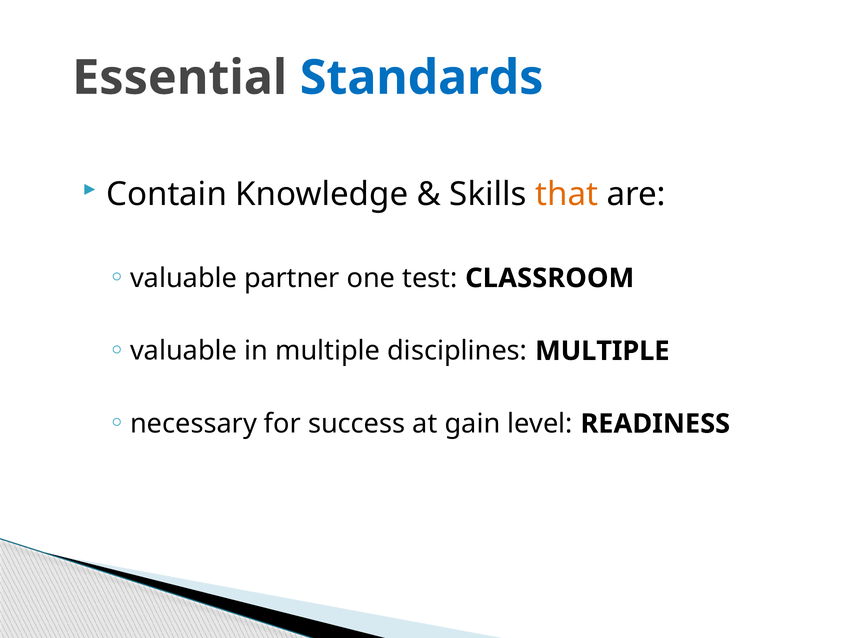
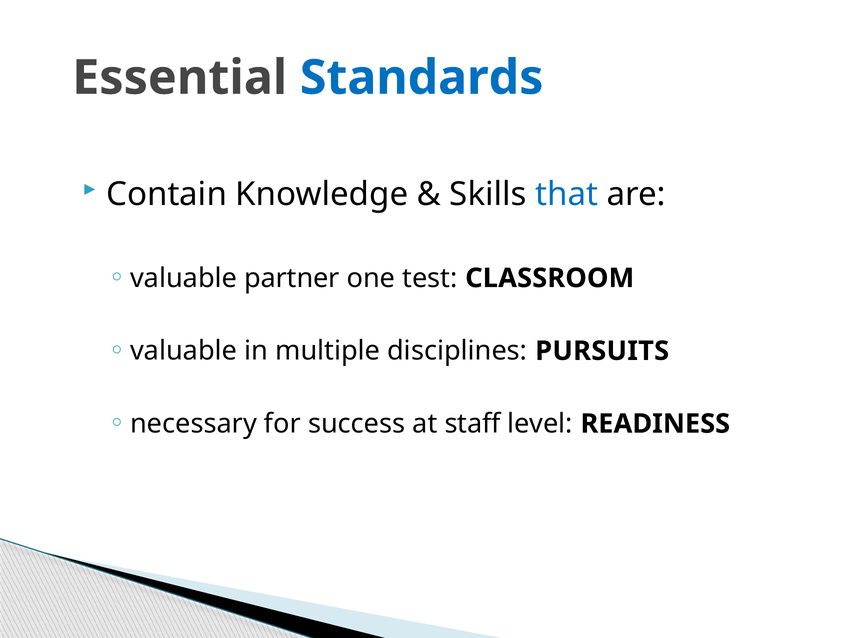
that colour: orange -> blue
disciplines MULTIPLE: MULTIPLE -> PURSUITS
gain: gain -> staff
